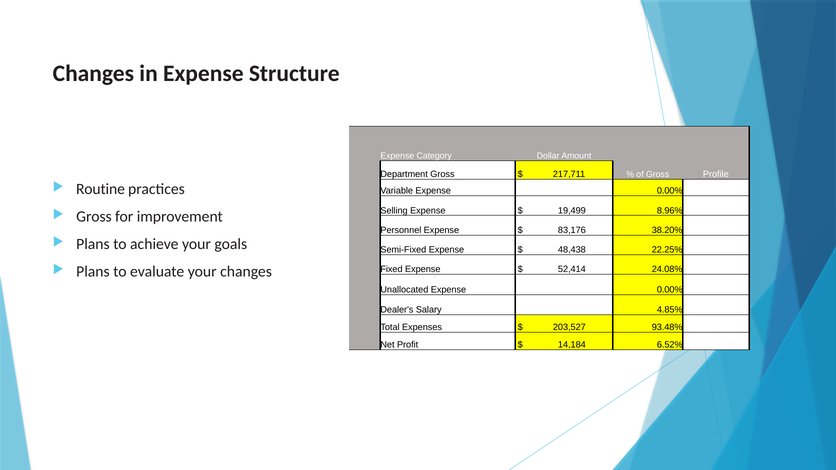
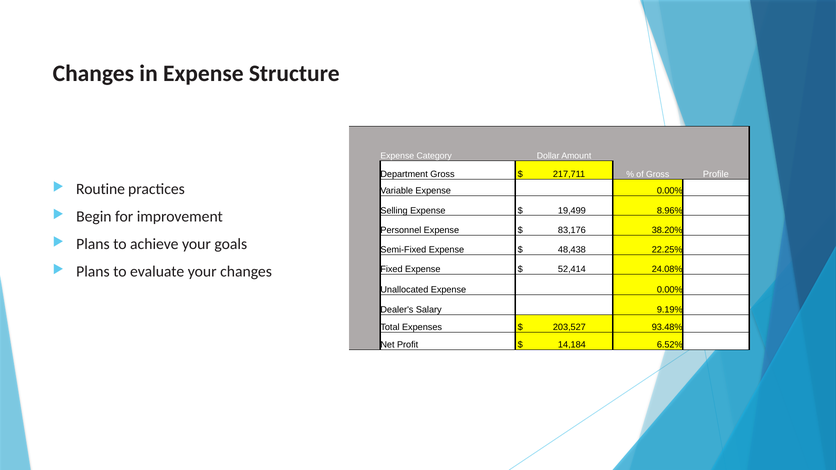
Gross at (94, 217): Gross -> Begin
4.85%: 4.85% -> 9.19%
